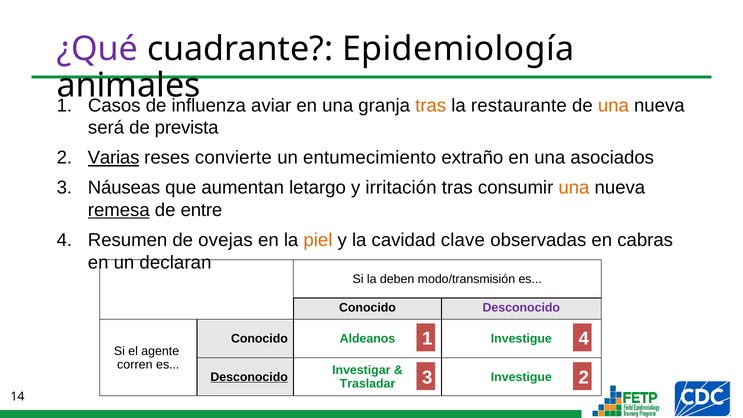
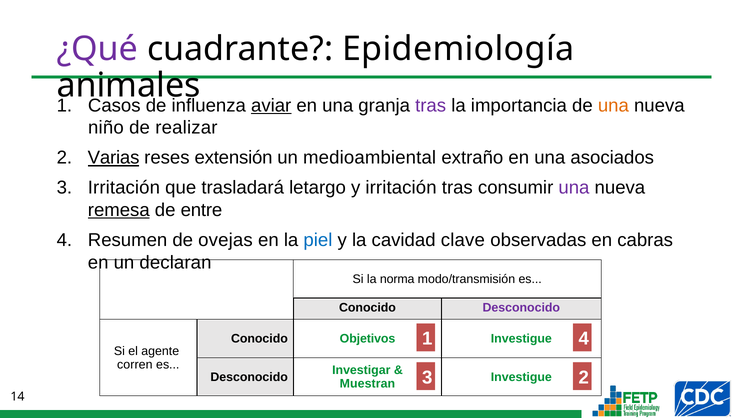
aviar underline: none -> present
tras at (431, 105) colour: orange -> purple
restaurante: restaurante -> importancia
será: será -> niño
prevista: prevista -> realizar
convierte: convierte -> extensión
entumecimiento: entumecimiento -> medioambiental
3 Náuseas: Náuseas -> Irritación
aumentan: aumentan -> trasladará
una at (574, 188) colour: orange -> purple
piel colour: orange -> blue
deben: deben -> norma
Aldeanos: Aldeanos -> Objetivos
Desconocido at (249, 377) underline: present -> none
Trasladar: Trasladar -> Muestran
